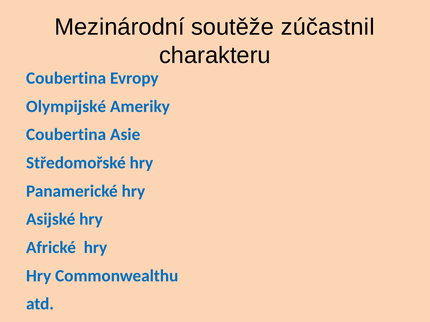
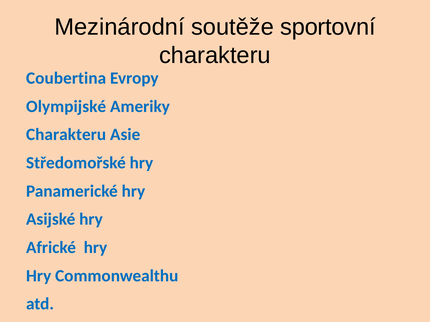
zúčastnil: zúčastnil -> sportovní
Coubertina at (66, 135): Coubertina -> Charakteru
